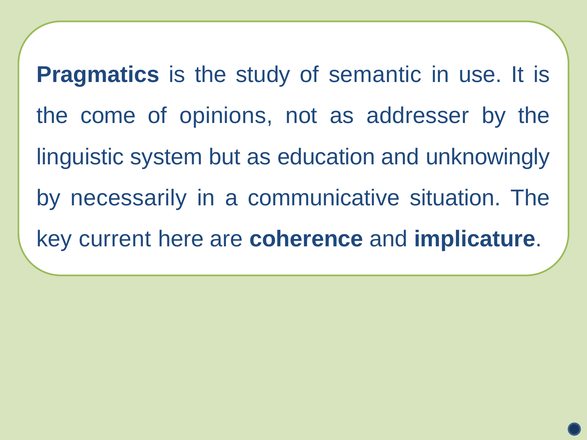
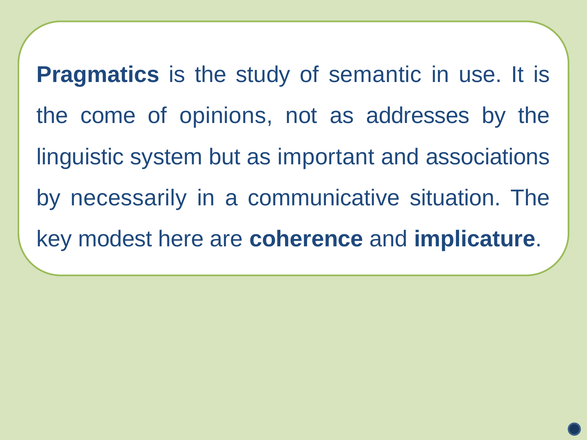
addresser: addresser -> addresses
education: education -> important
unknowingly: unknowingly -> associations
current: current -> modest
